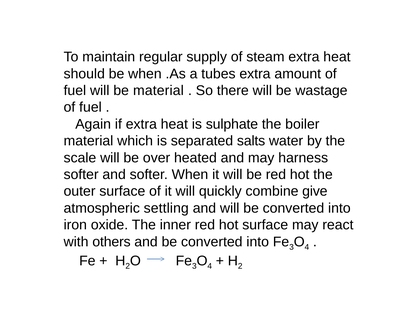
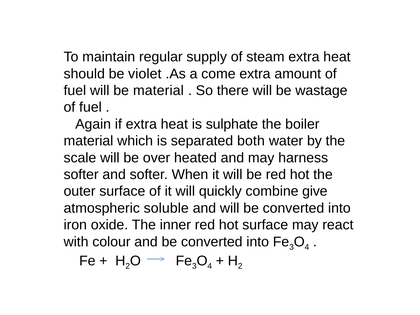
be when: when -> violet
tubes: tubes -> come
salts: salts -> both
settling: settling -> soluble
others: others -> colour
